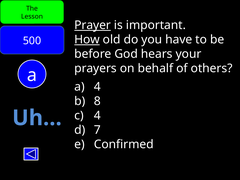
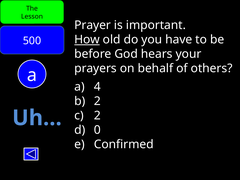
Prayer underline: present -> none
8 at (97, 101): 8 -> 2
4 at (97, 116): 4 -> 2
7: 7 -> 0
